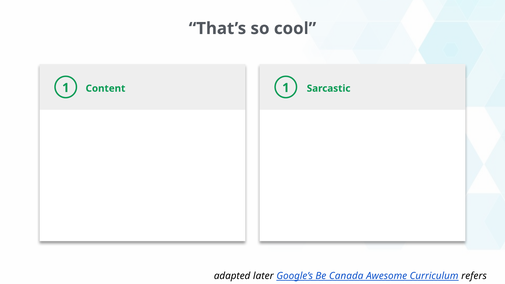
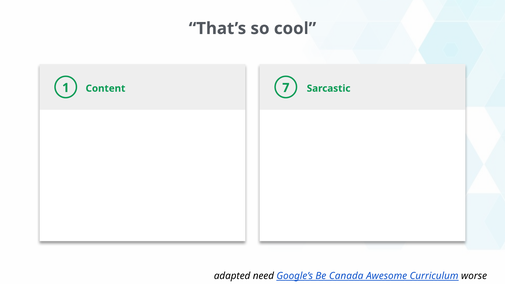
1 1: 1 -> 7
later: later -> need
refers: refers -> worse
